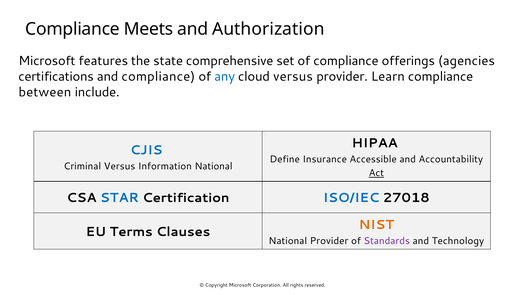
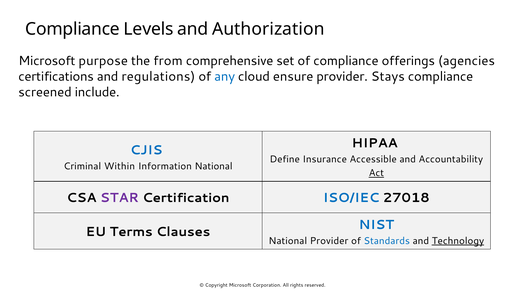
Meets: Meets -> Levels
features: features -> purpose
state: state -> from
and compliance: compliance -> regulations
cloud versus: versus -> ensure
Learn: Learn -> Stays
between: between -> screened
Criminal Versus: Versus -> Within
STAR colour: blue -> purple
NIST colour: orange -> blue
Standards colour: purple -> blue
Technology underline: none -> present
